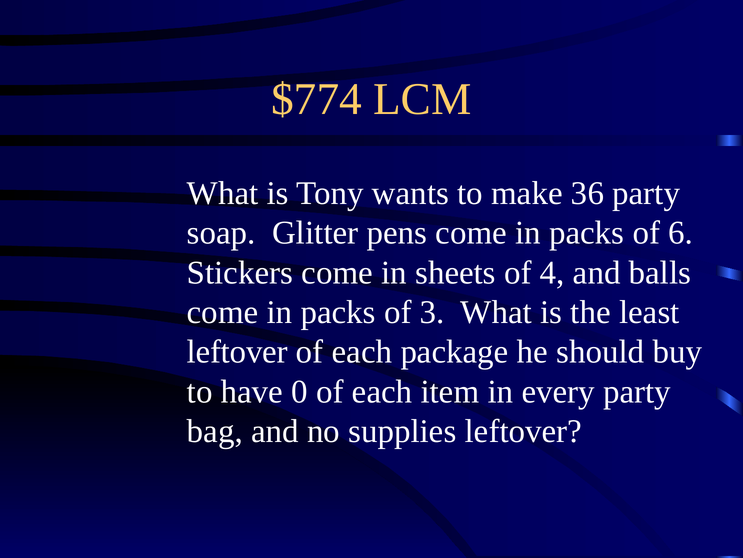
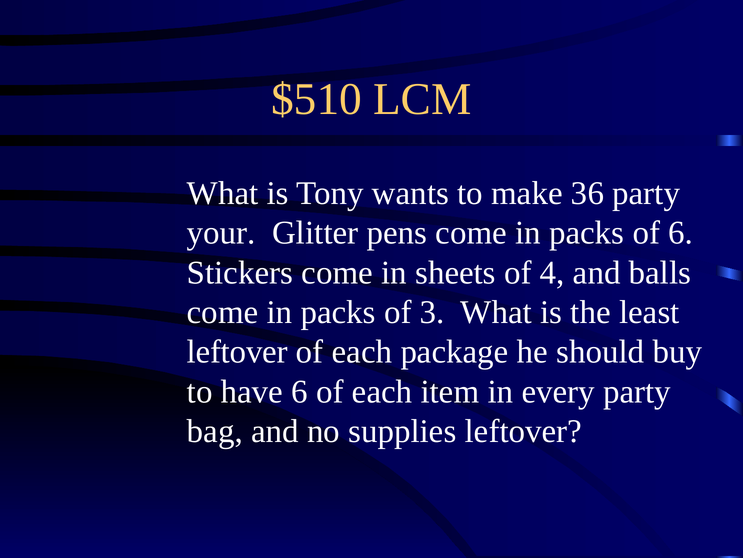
$774: $774 -> $510
soap: soap -> your
have 0: 0 -> 6
